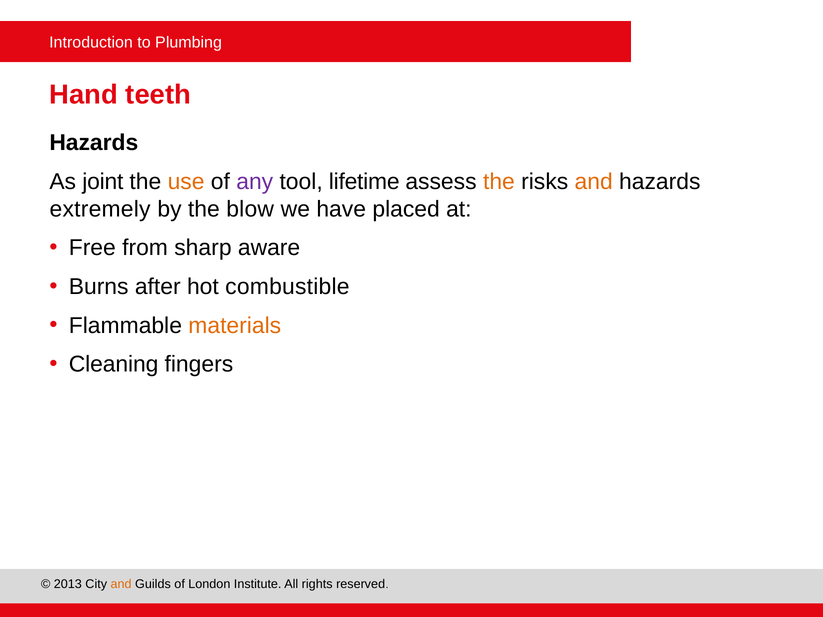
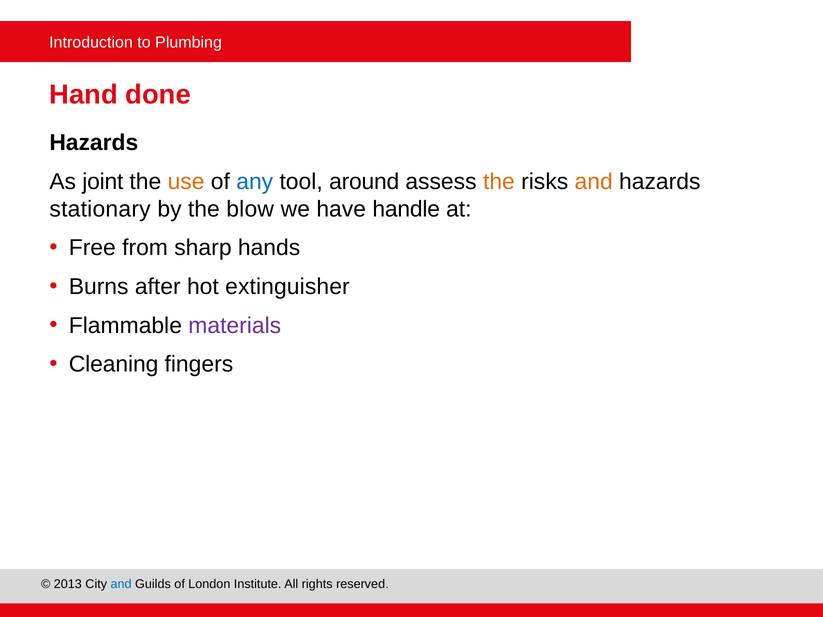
teeth: teeth -> done
any colour: purple -> blue
lifetime: lifetime -> around
extremely: extremely -> stationary
placed: placed -> handle
aware: aware -> hands
combustible: combustible -> extinguisher
materials colour: orange -> purple
and at (121, 585) colour: orange -> blue
